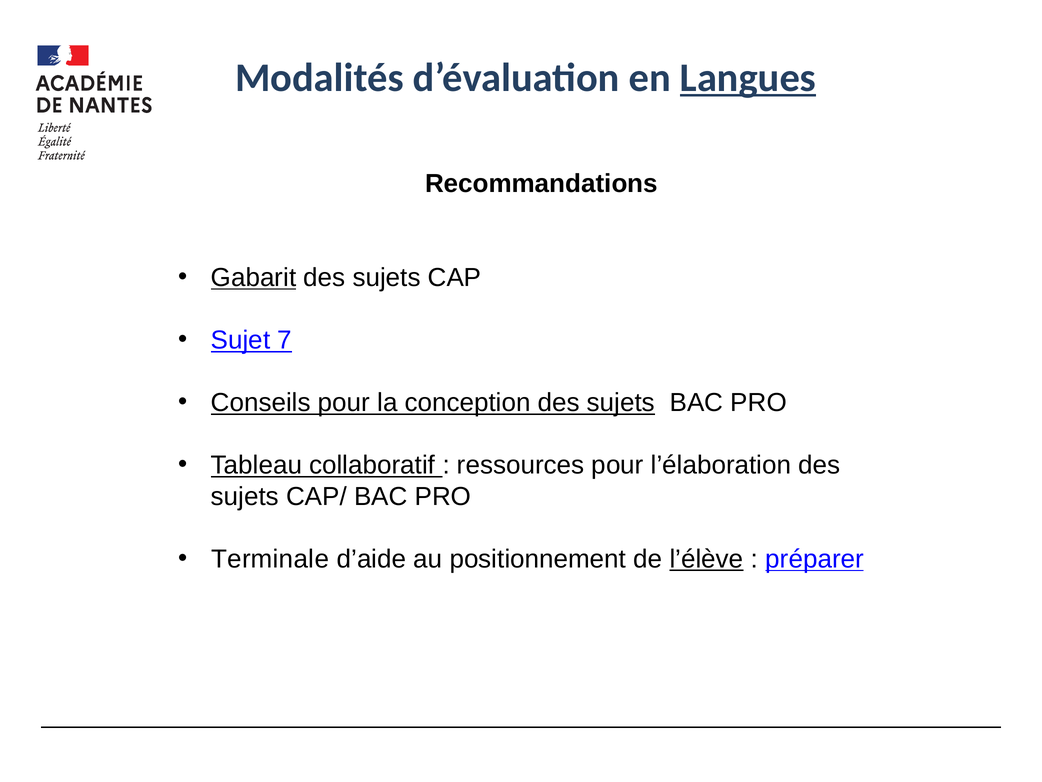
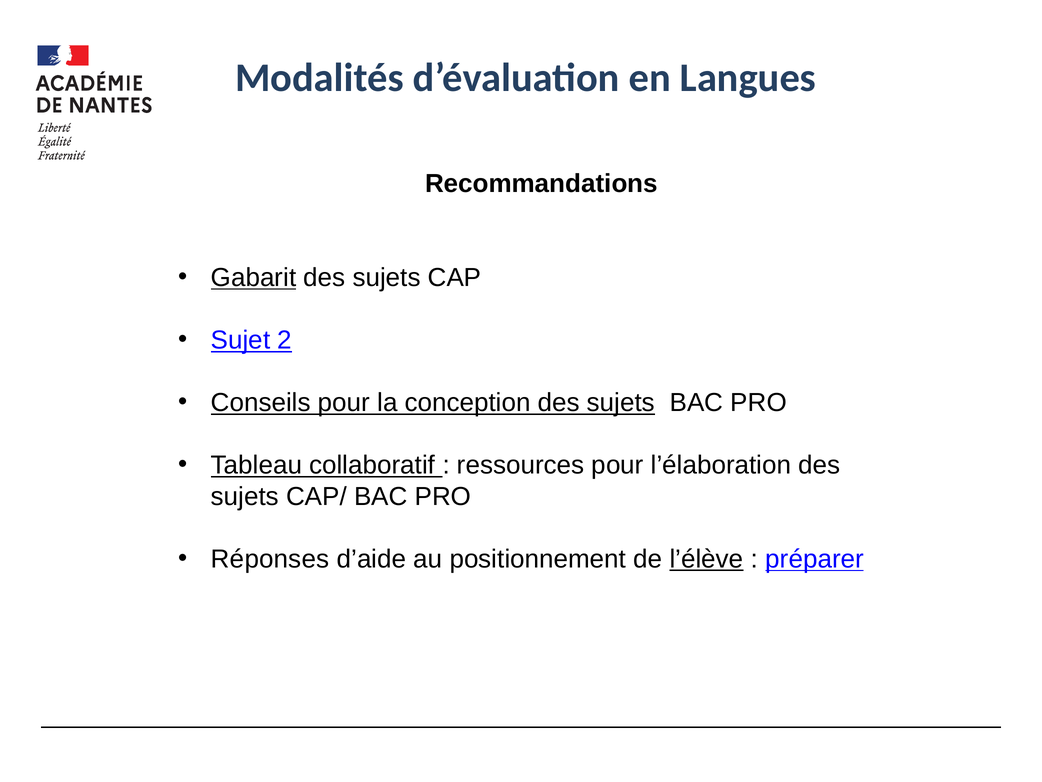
Langues underline: present -> none
7: 7 -> 2
Terminale: Terminale -> Réponses
